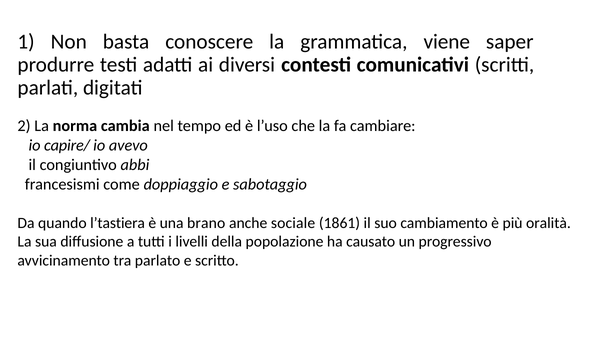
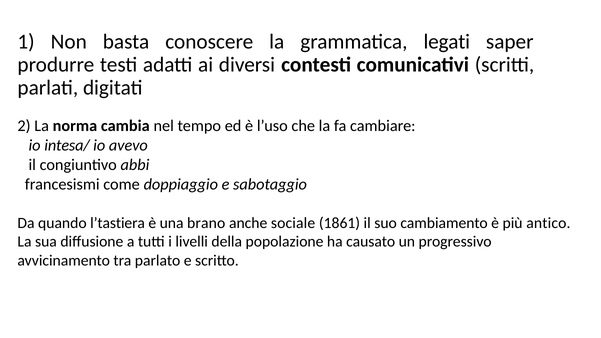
viene: viene -> legati
capire/: capire/ -> intesa/
oralità: oralità -> antico
